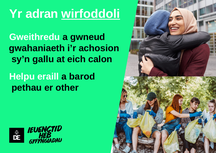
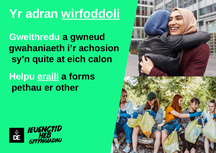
gallu: gallu -> quite
eraill underline: none -> present
barod: barod -> forms
